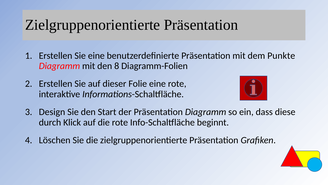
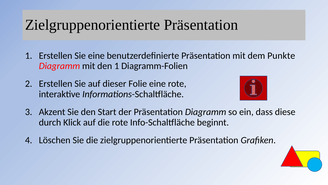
den 8: 8 -> 1
Design: Design -> Akzent
